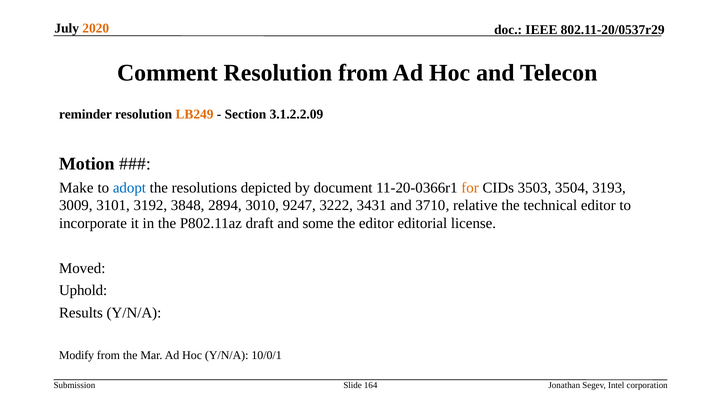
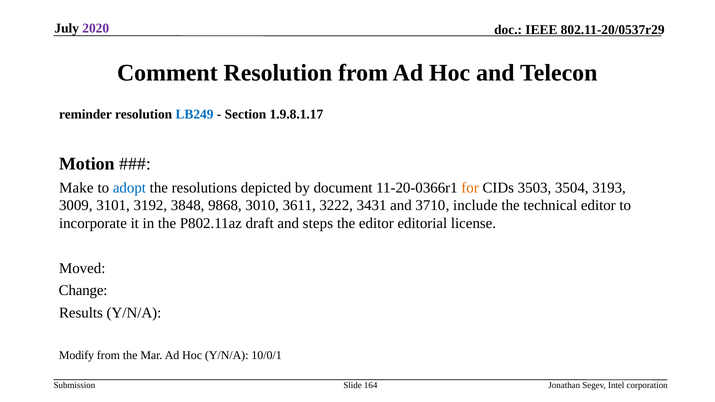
2020 colour: orange -> purple
LB249 colour: orange -> blue
3.1.2.2.09: 3.1.2.2.09 -> 1.9.8.1.17
2894: 2894 -> 9868
9247: 9247 -> 3611
relative: relative -> include
some: some -> steps
Uphold: Uphold -> Change
